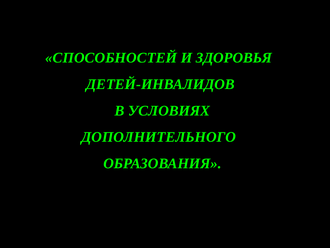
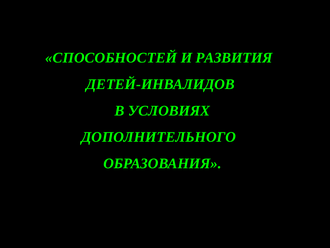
ЗДОРОВЬЯ: ЗДОРОВЬЯ -> РАЗВИТИЯ
